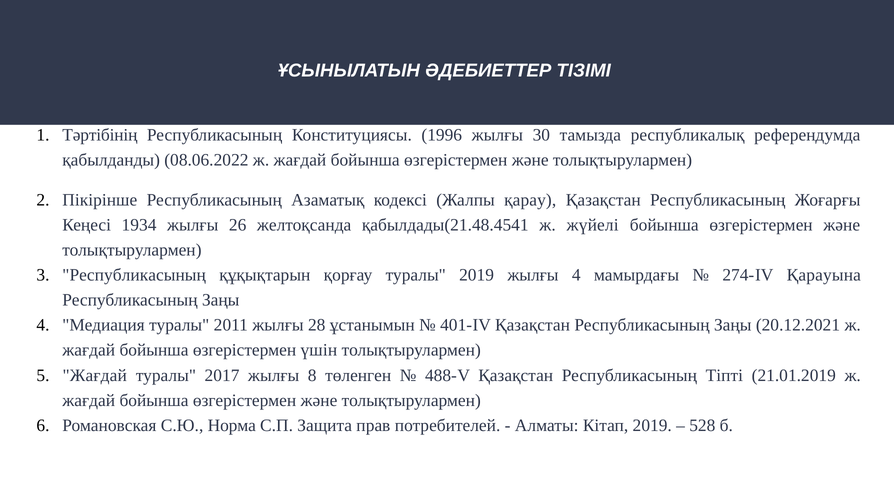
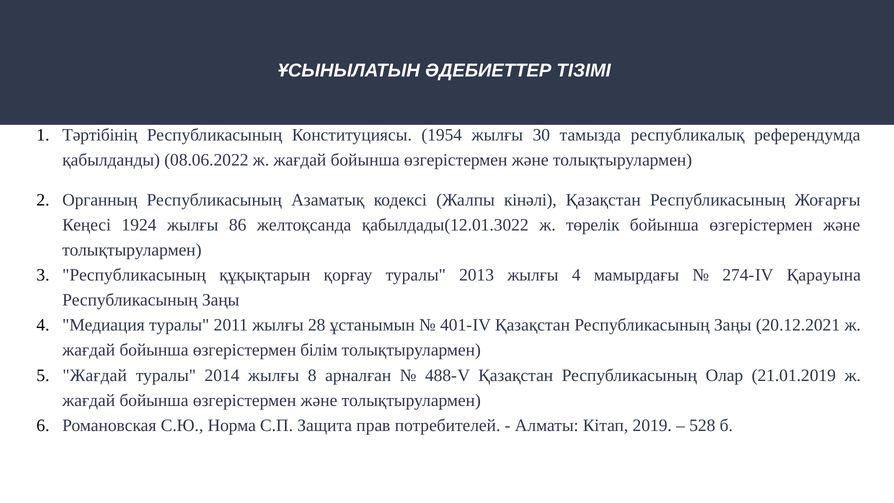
1996: 1996 -> 1954
Пікірінше: Пікірінше -> Органның
қарау: қарау -> кінәлі
1934: 1934 -> 1924
26: 26 -> 86
қабылдады(21.48.4541: қабылдады(21.48.4541 -> қабылдады(12.01.3022
жүйелі: жүйелі -> төрелік
туралы 2019: 2019 -> 2013
үшін: үшін -> білім
2017: 2017 -> 2014
төленген: төленген -> арналған
Тіпті: Тіпті -> Олар
